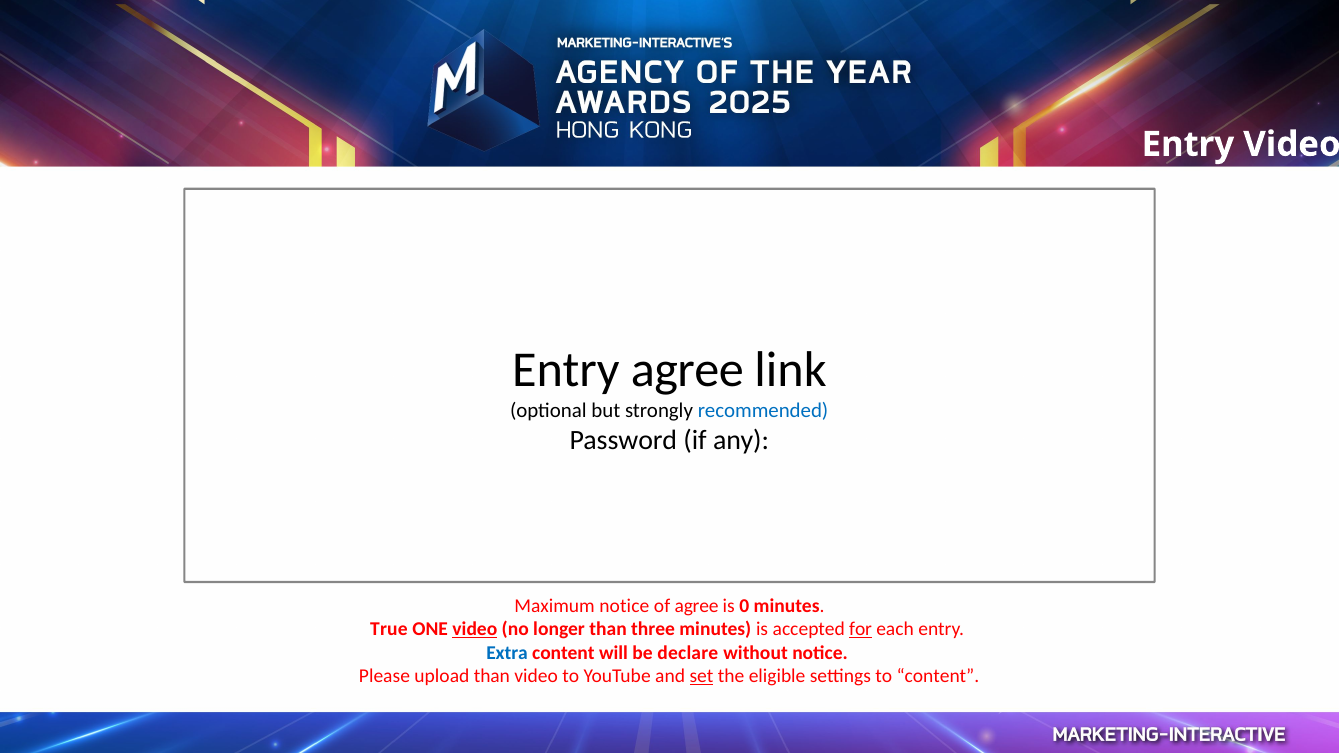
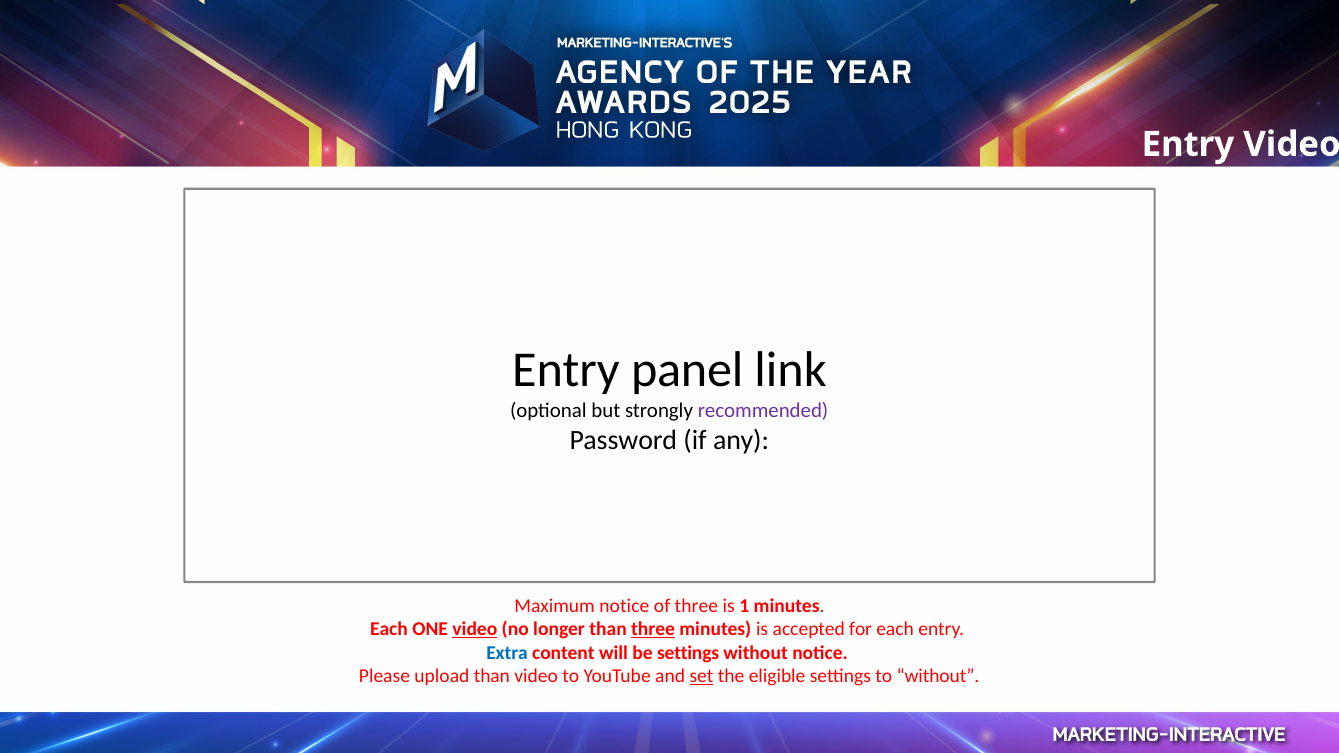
Entry agree: agree -> panel
recommended colour: blue -> purple
of agree: agree -> three
0: 0 -> 1
True at (389, 629): True -> Each
three at (653, 629) underline: none -> present
for underline: present -> none
be declare: declare -> settings
to content: content -> without
